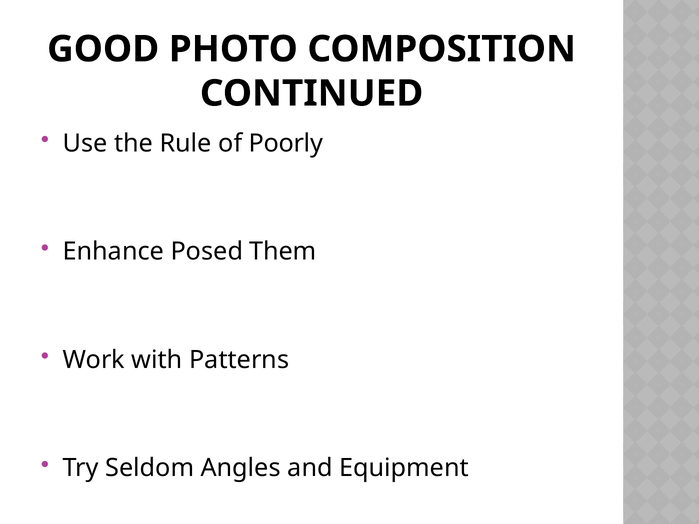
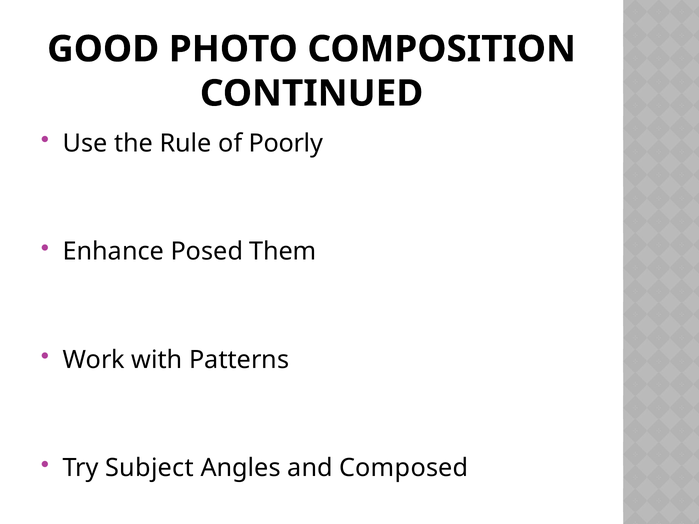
Seldom: Seldom -> Subject
Equipment: Equipment -> Composed
